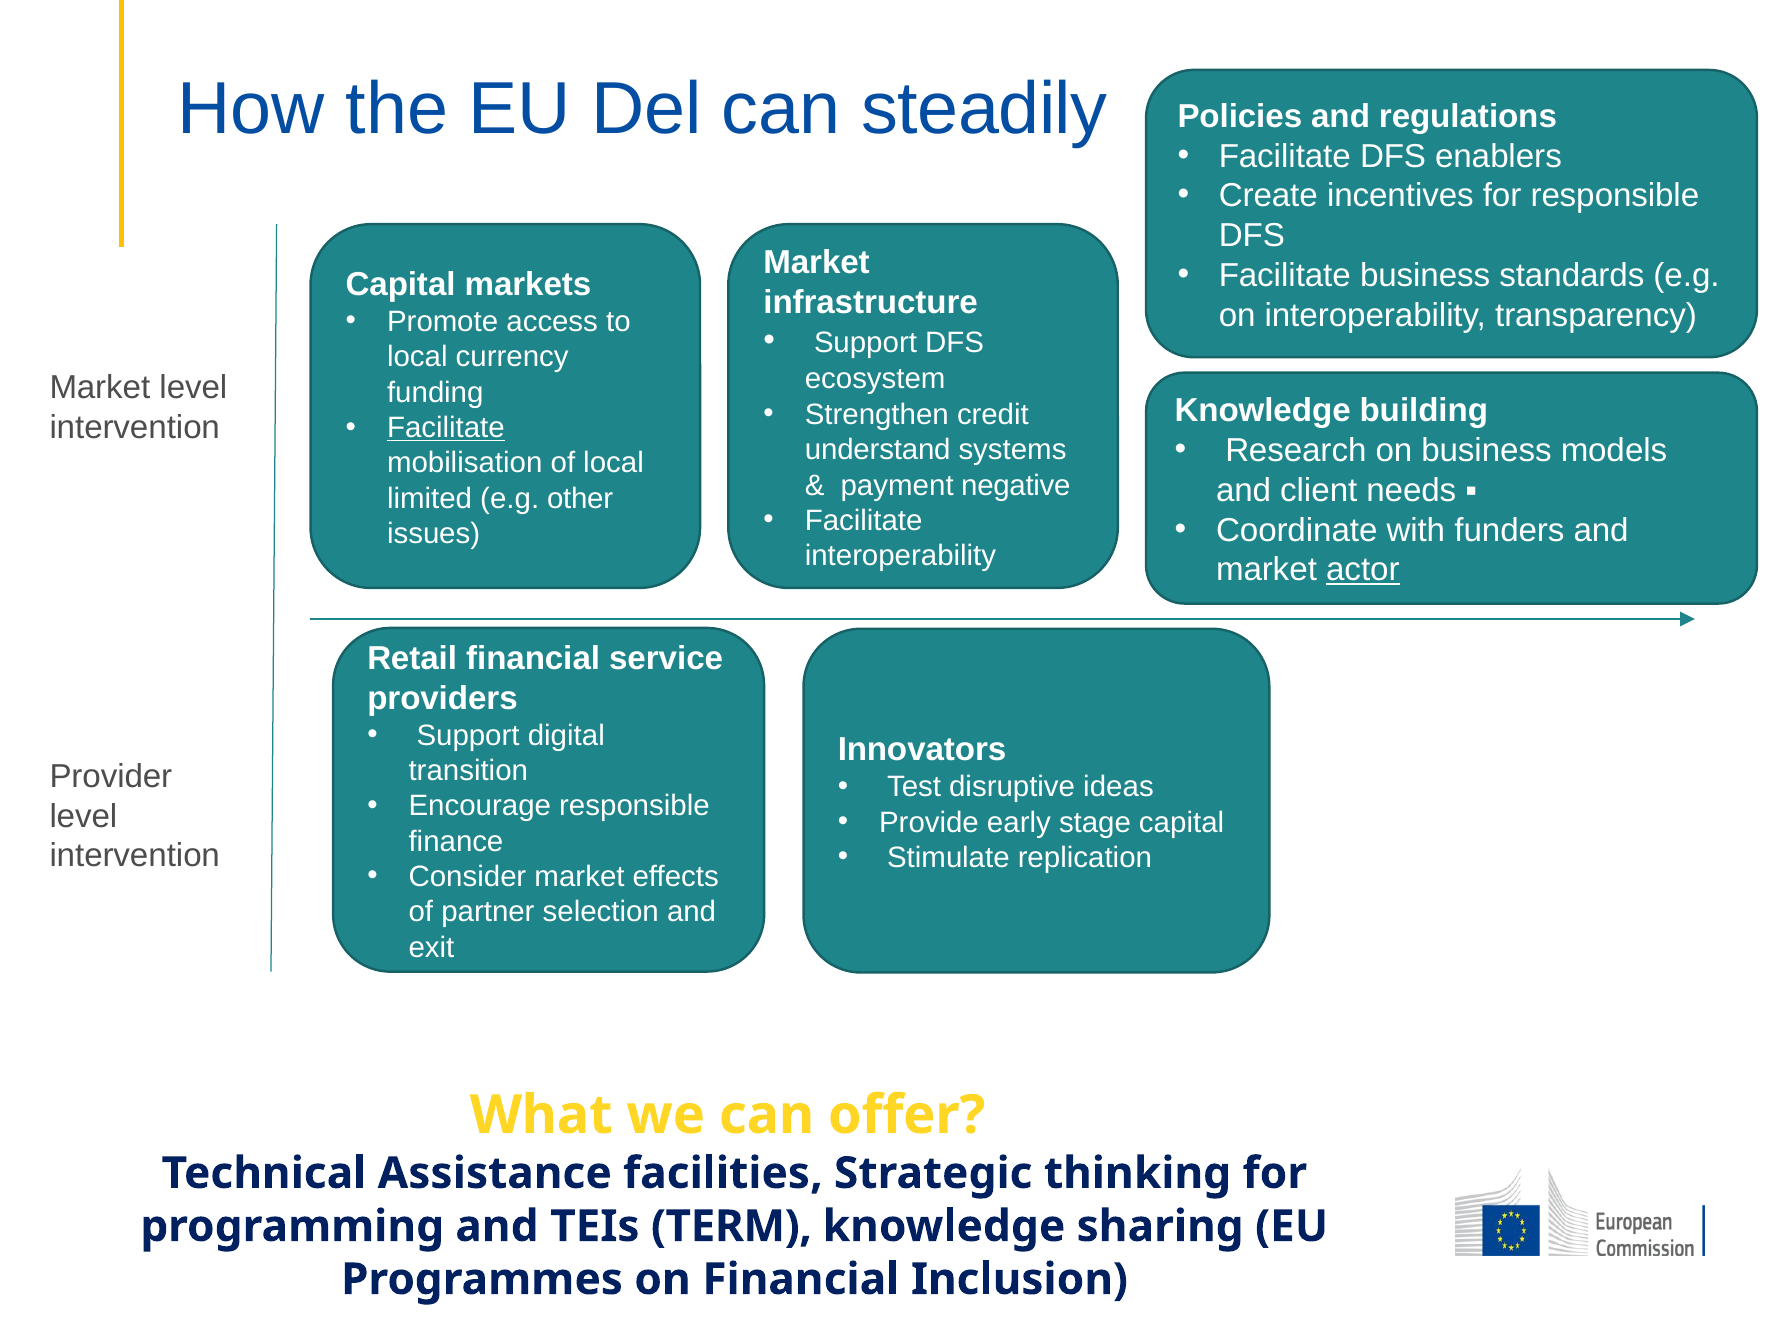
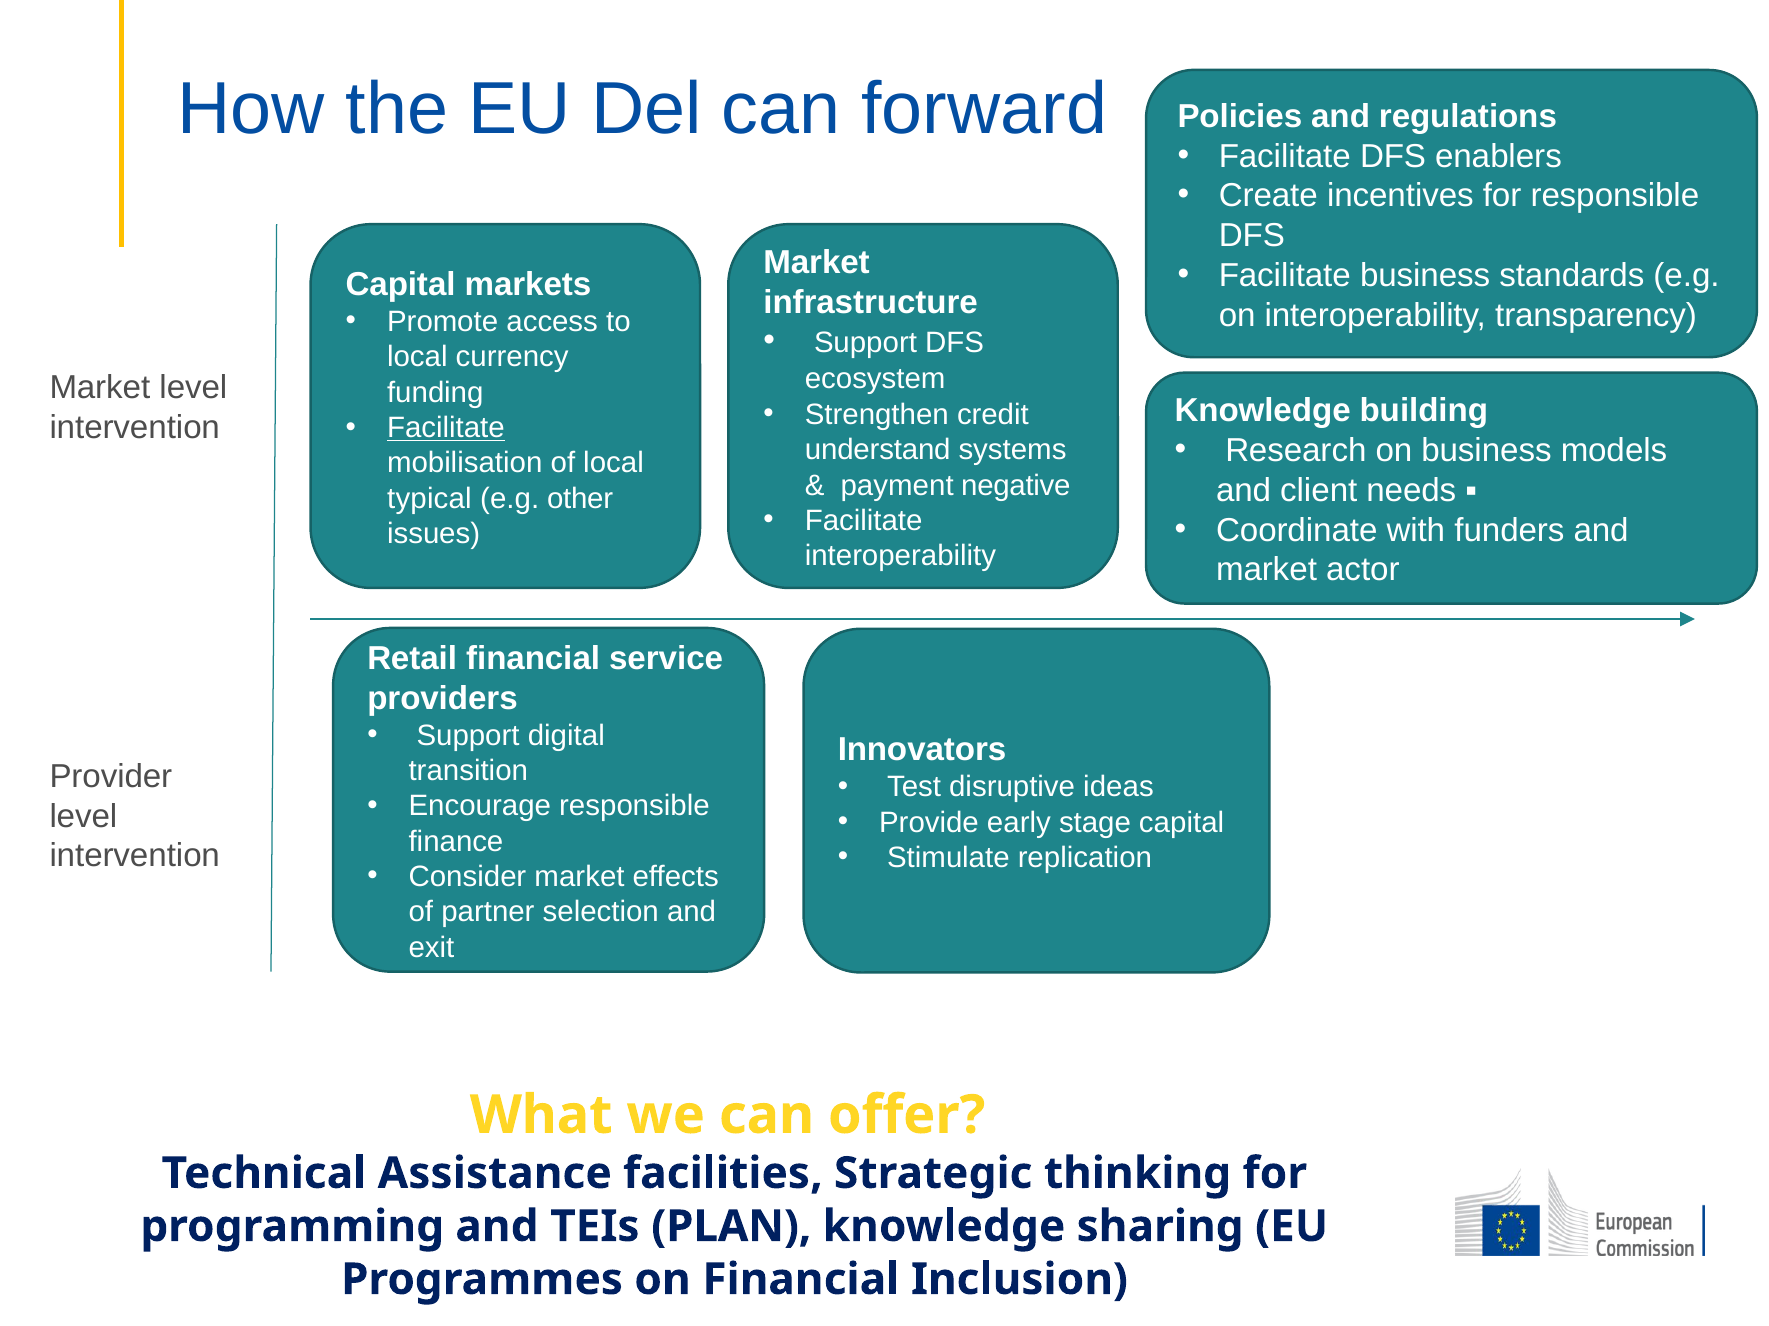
steadily: steadily -> forward
limited: limited -> typical
actor underline: present -> none
TERM: TERM -> PLAN
